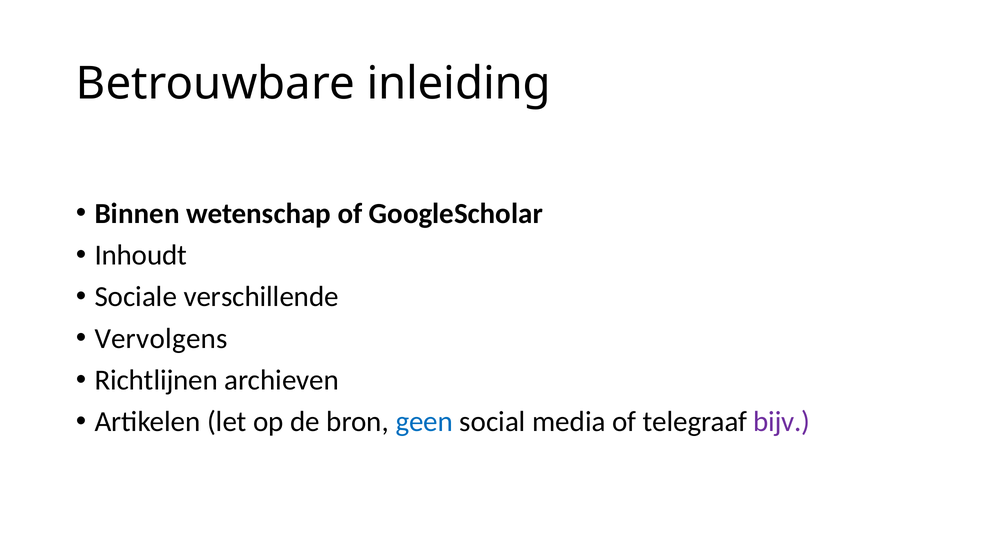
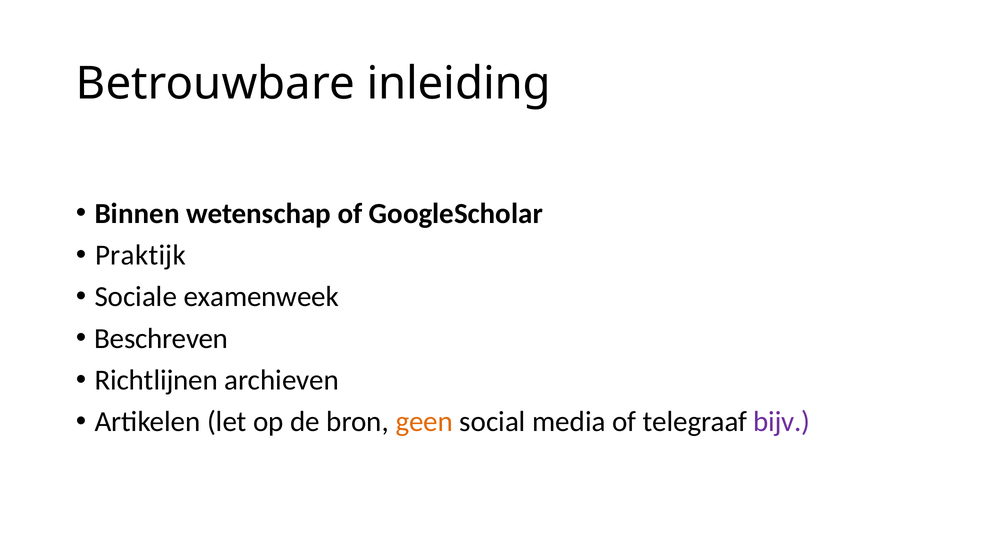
Inhoudt: Inhoudt -> Praktijk
verschillende: verschillende -> examenweek
Vervolgens: Vervolgens -> Beschreven
geen colour: blue -> orange
